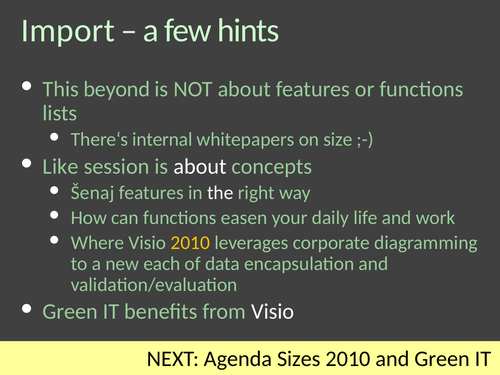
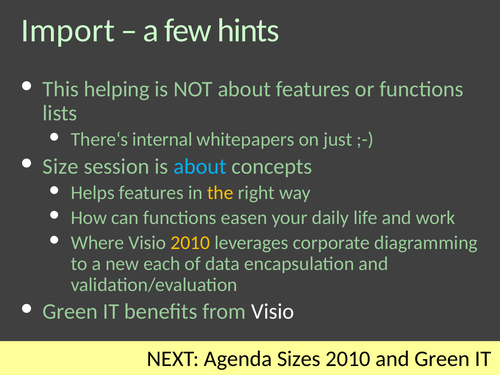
beyond: beyond -> helping
size: size -> just
Like: Like -> Size
about at (200, 166) colour: white -> light blue
Šenaj: Šenaj -> Helps
the colour: white -> yellow
